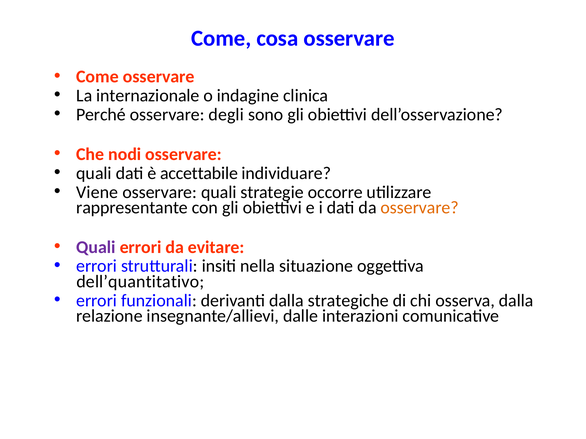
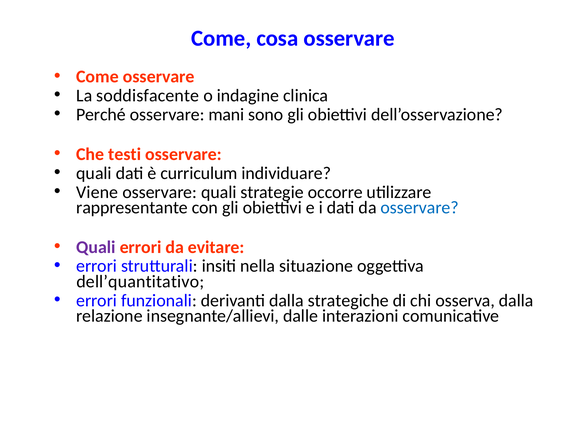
internazionale: internazionale -> soddisfacente
degli: degli -> mani
nodi: nodi -> testi
accettabile: accettabile -> curriculum
osservare at (420, 208) colour: orange -> blue
